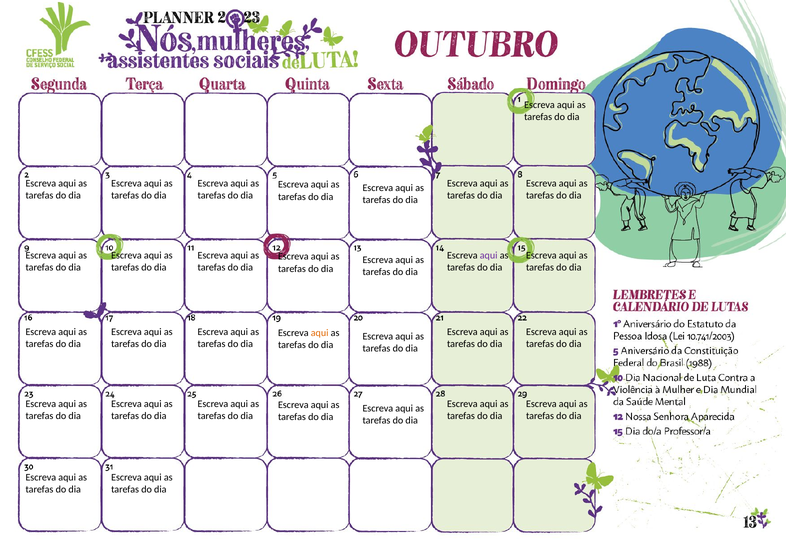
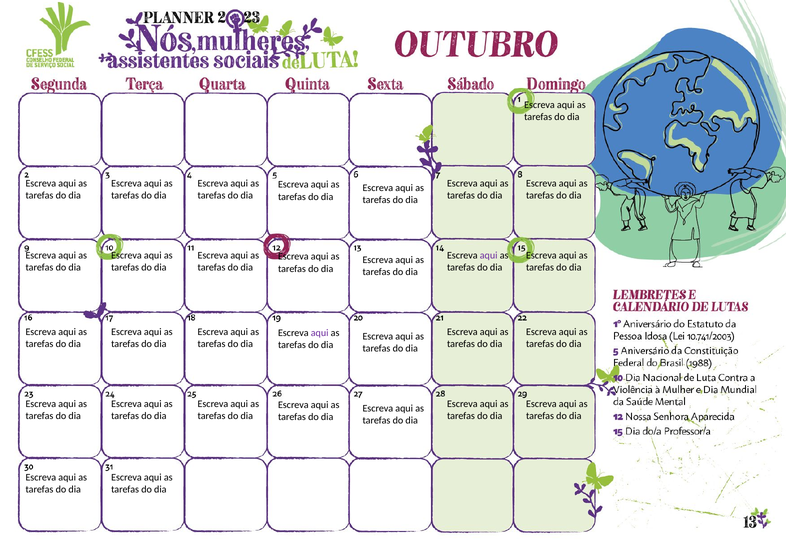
aqui at (320, 333) colour: orange -> purple
